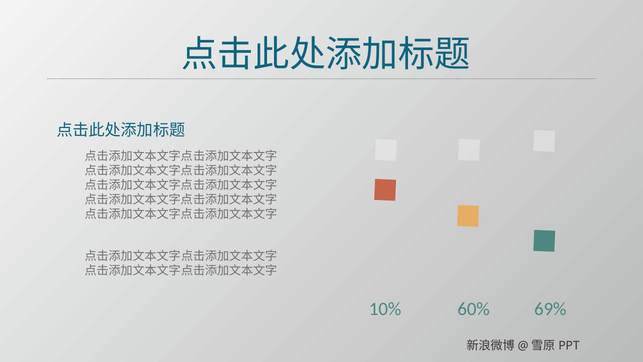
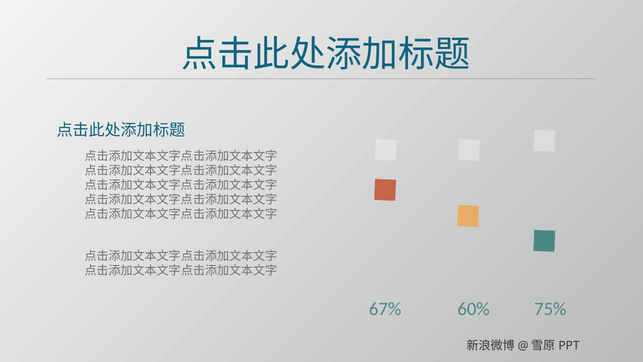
10%: 10% -> 67%
69%: 69% -> 75%
